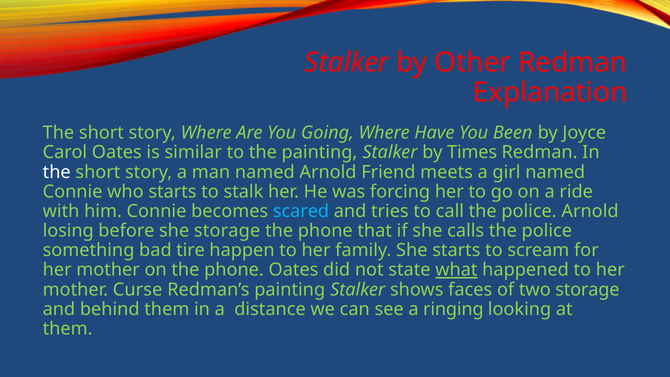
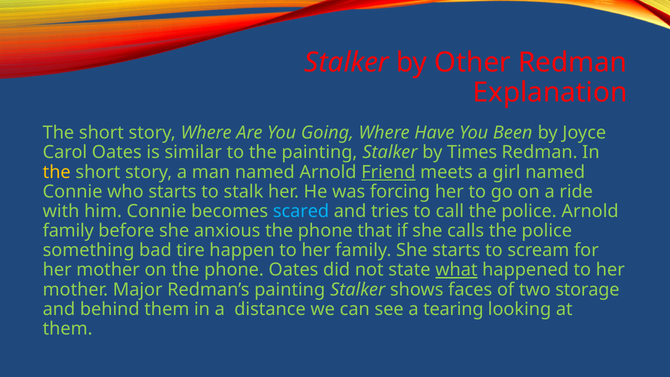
the at (57, 172) colour: white -> yellow
Friend underline: none -> present
losing at (68, 231): losing -> family
she storage: storage -> anxious
Curse: Curse -> Major
ringing: ringing -> tearing
